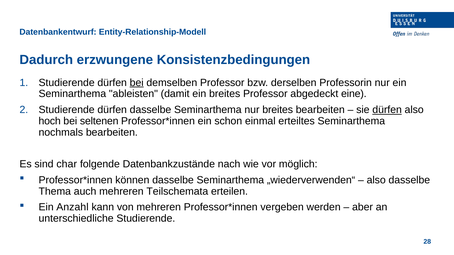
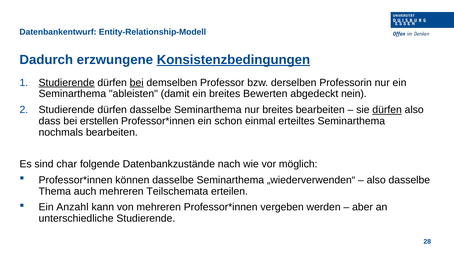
Konsistenzbedingungen underline: none -> present
Studierende at (67, 83) underline: none -> present
breites Professor: Professor -> Bewerten
eine: eine -> nein
hoch: hoch -> dass
seltenen: seltenen -> erstellen
